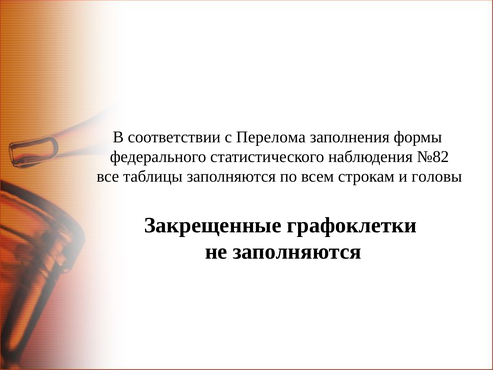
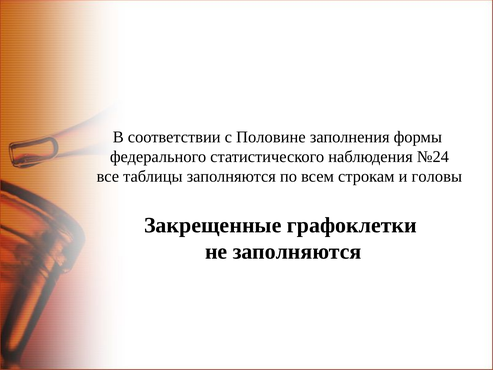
Перелома: Перелома -> Половине
№82: №82 -> №24
